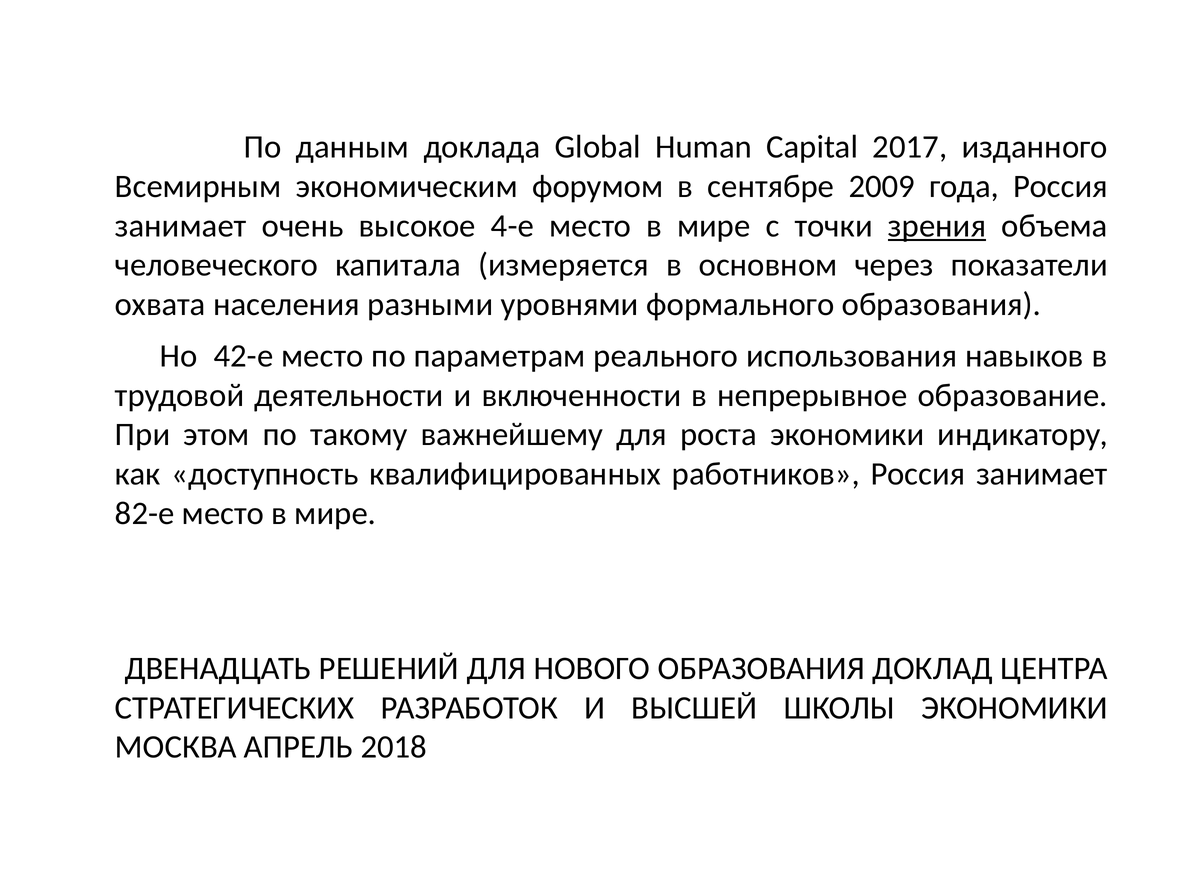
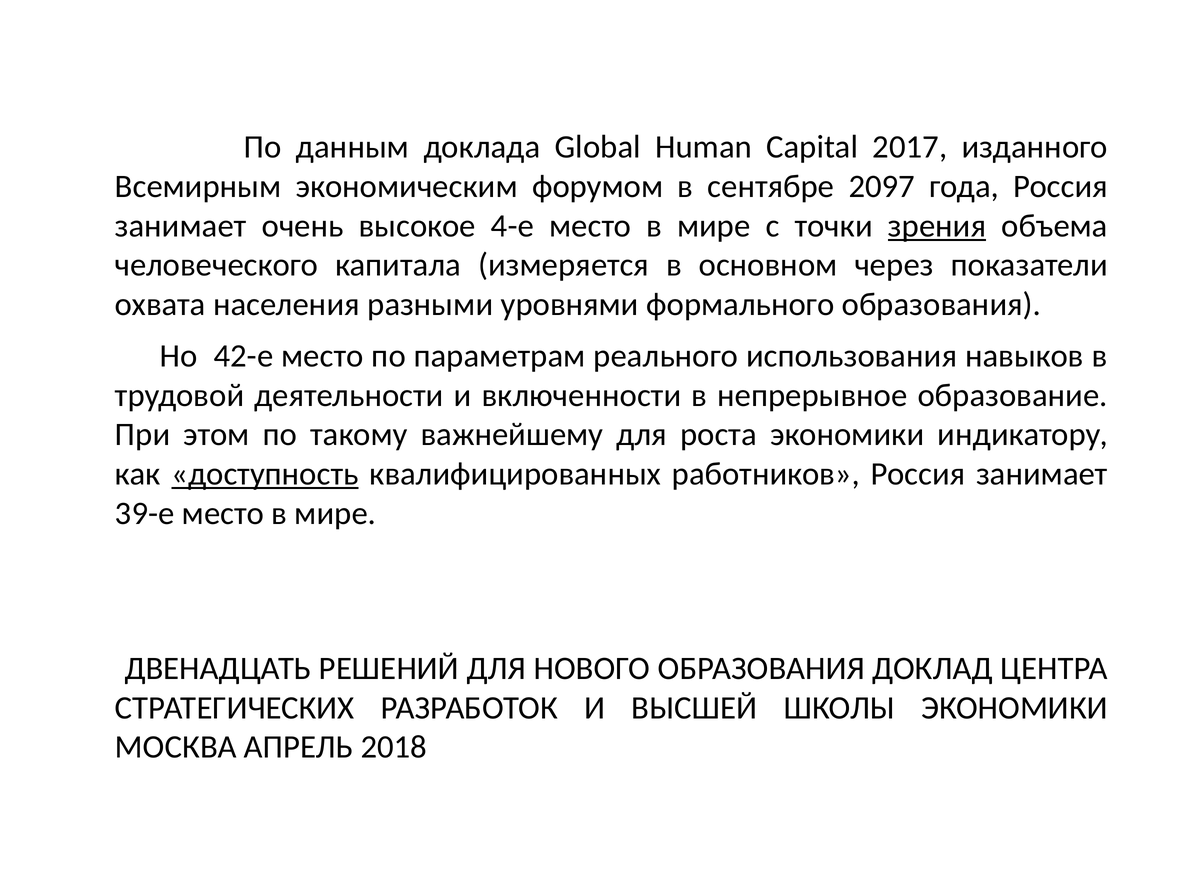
2009: 2009 -> 2097
доступность underline: none -> present
82-е: 82-е -> 39-е
